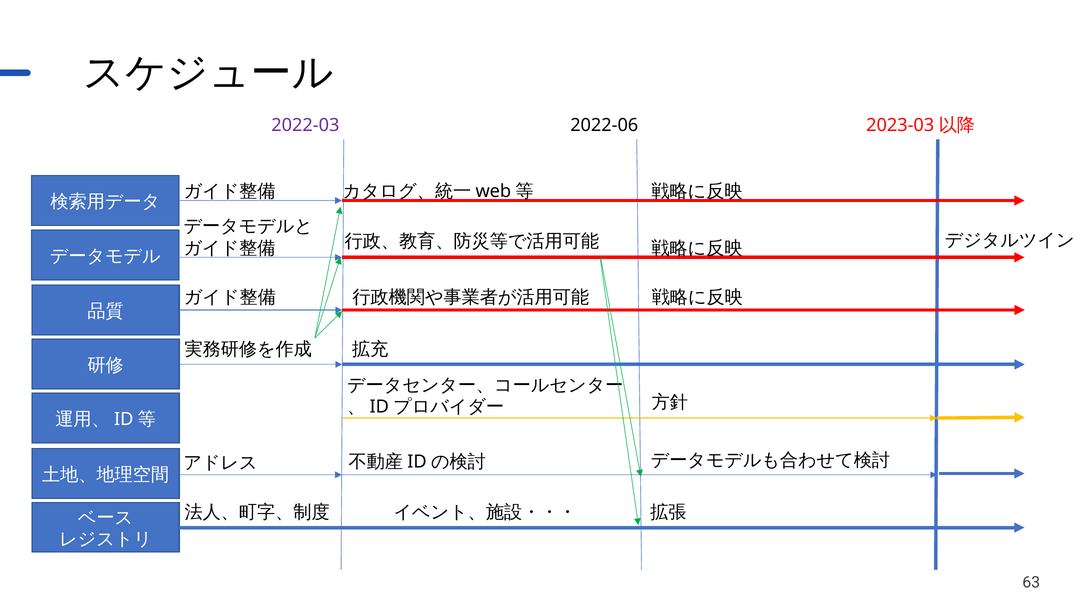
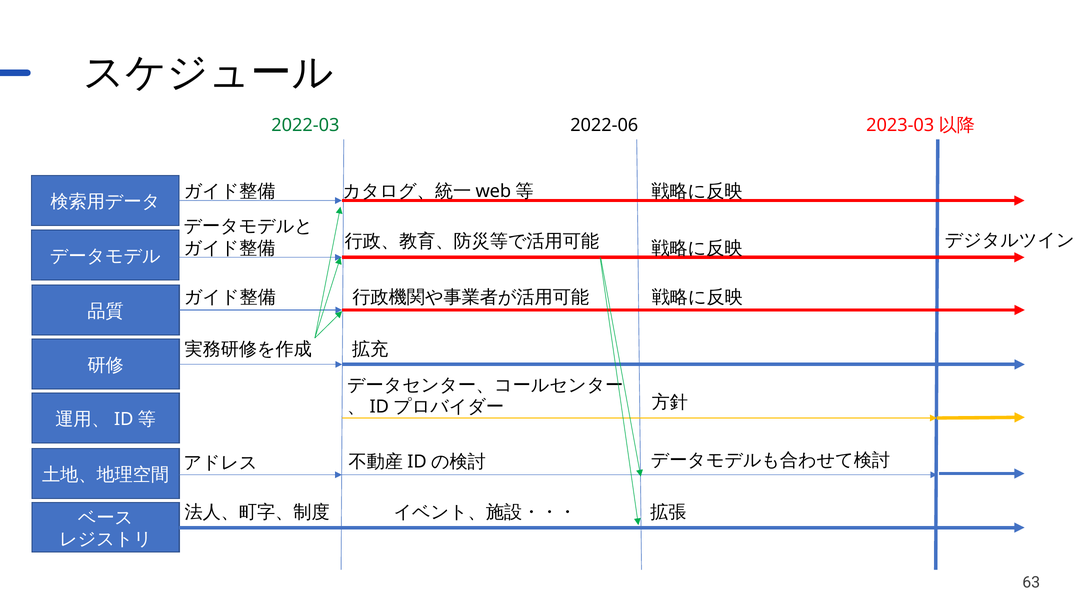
2022-03 colour: purple -> green
